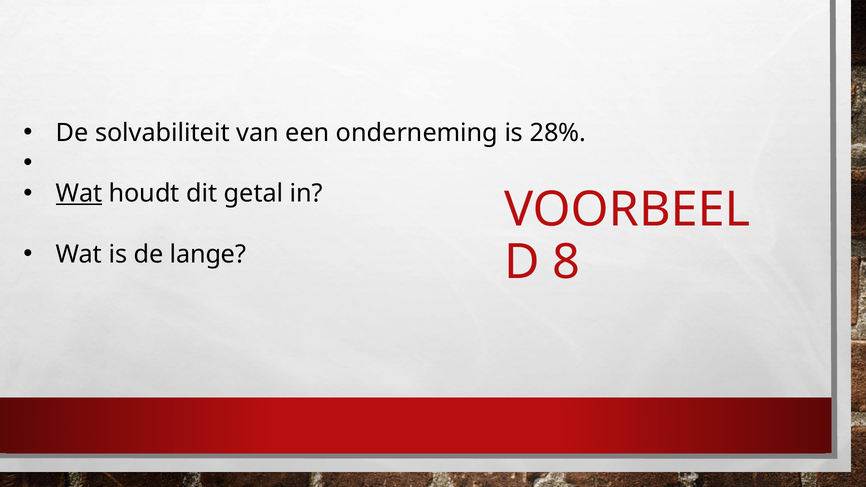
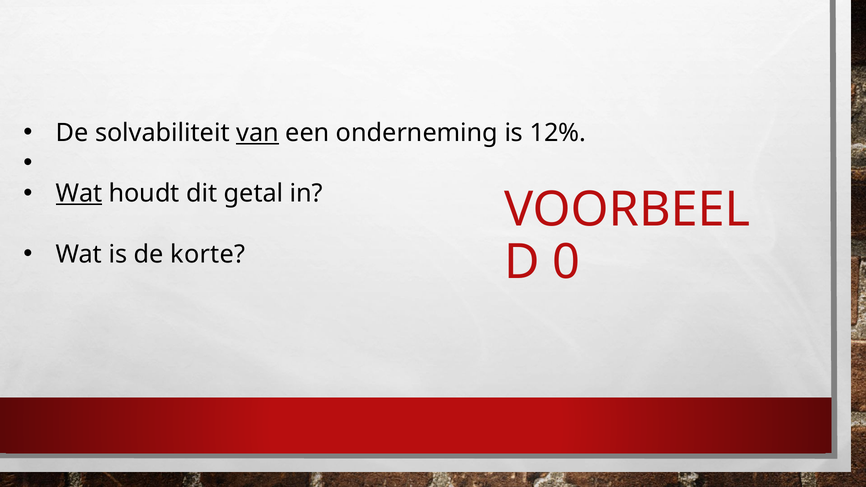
van underline: none -> present
28%: 28% -> 12%
lange: lange -> korte
8: 8 -> 0
